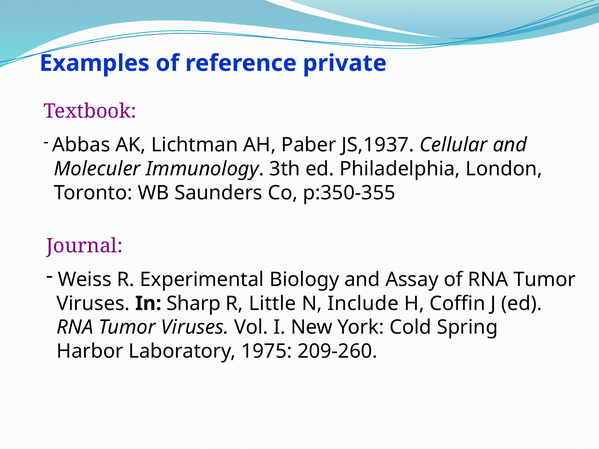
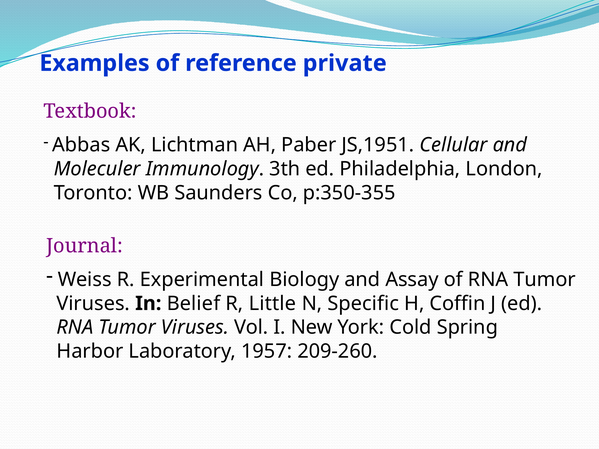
JS,1937: JS,1937 -> JS,1951
Sharp: Sharp -> Belief
Include: Include -> Specific
1975: 1975 -> 1957
